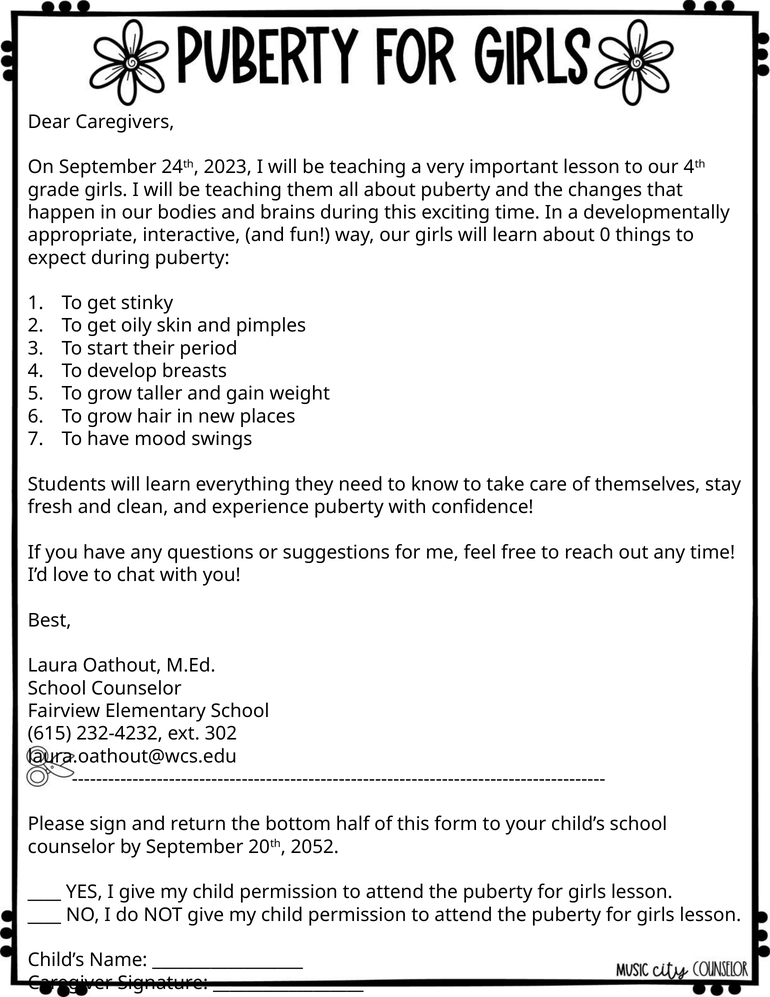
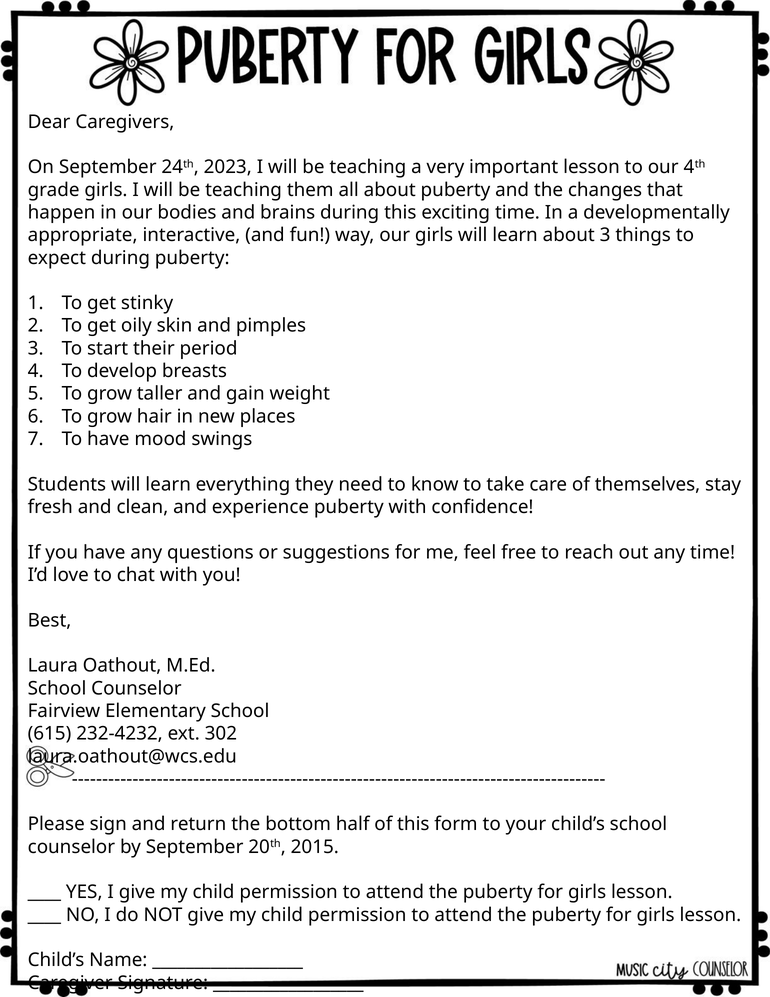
about 0: 0 -> 3
2052: 2052 -> 2015
